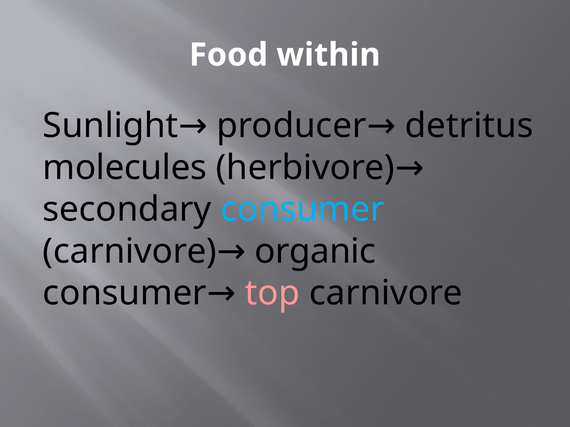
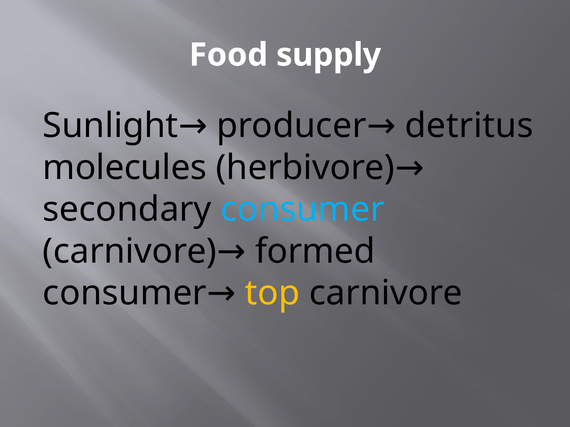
within: within -> supply
organic: organic -> formed
top colour: pink -> yellow
